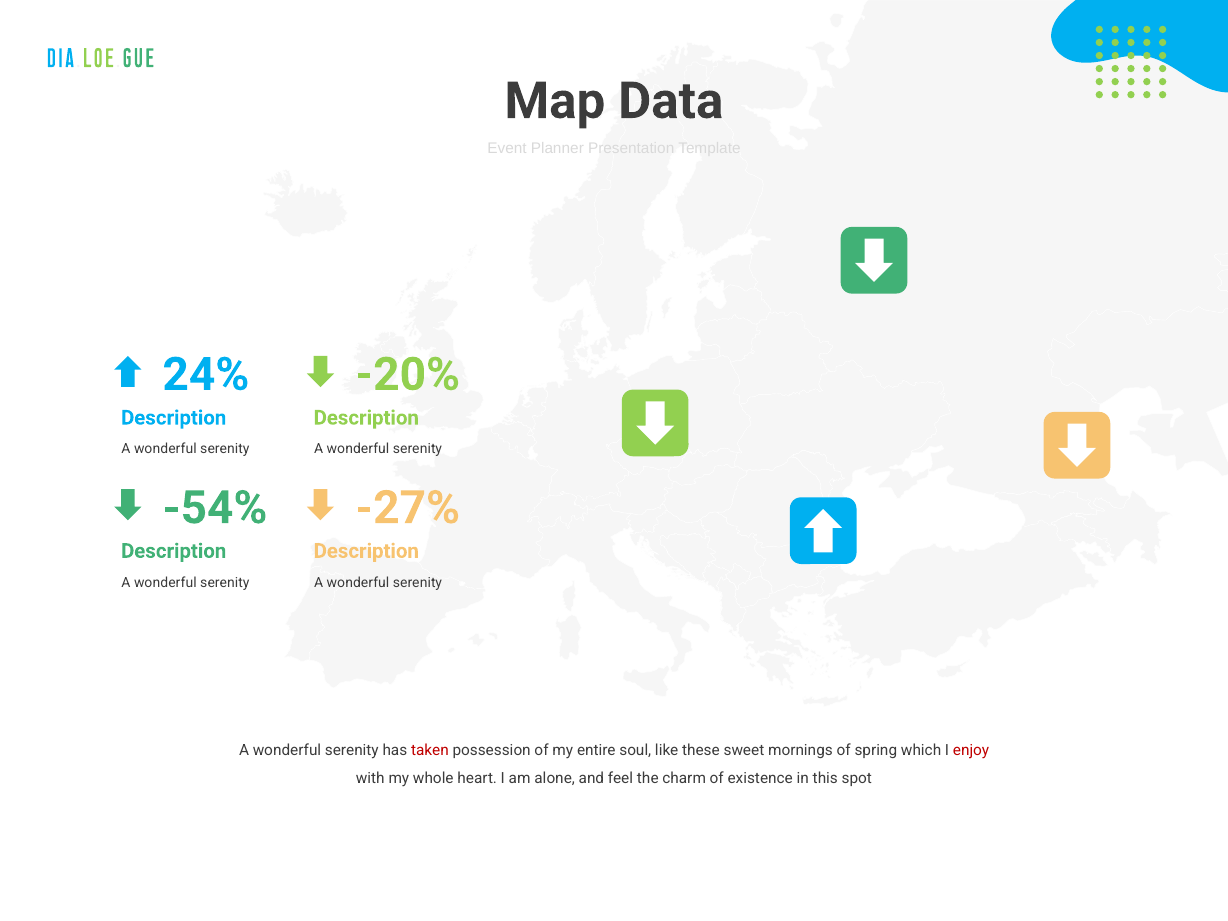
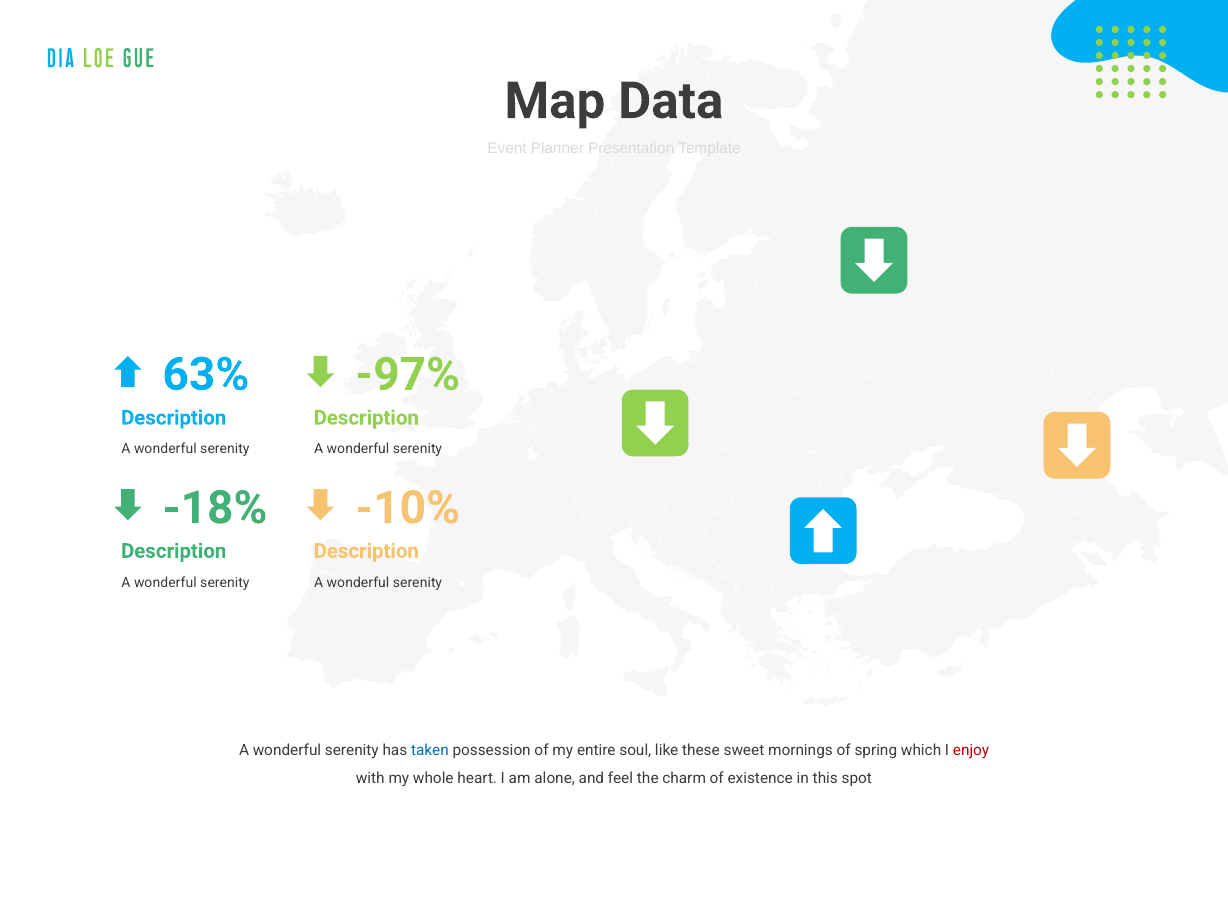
24%: 24% -> 63%
-20%: -20% -> -97%
-54%: -54% -> -18%
-27%: -27% -> -10%
taken colour: red -> blue
